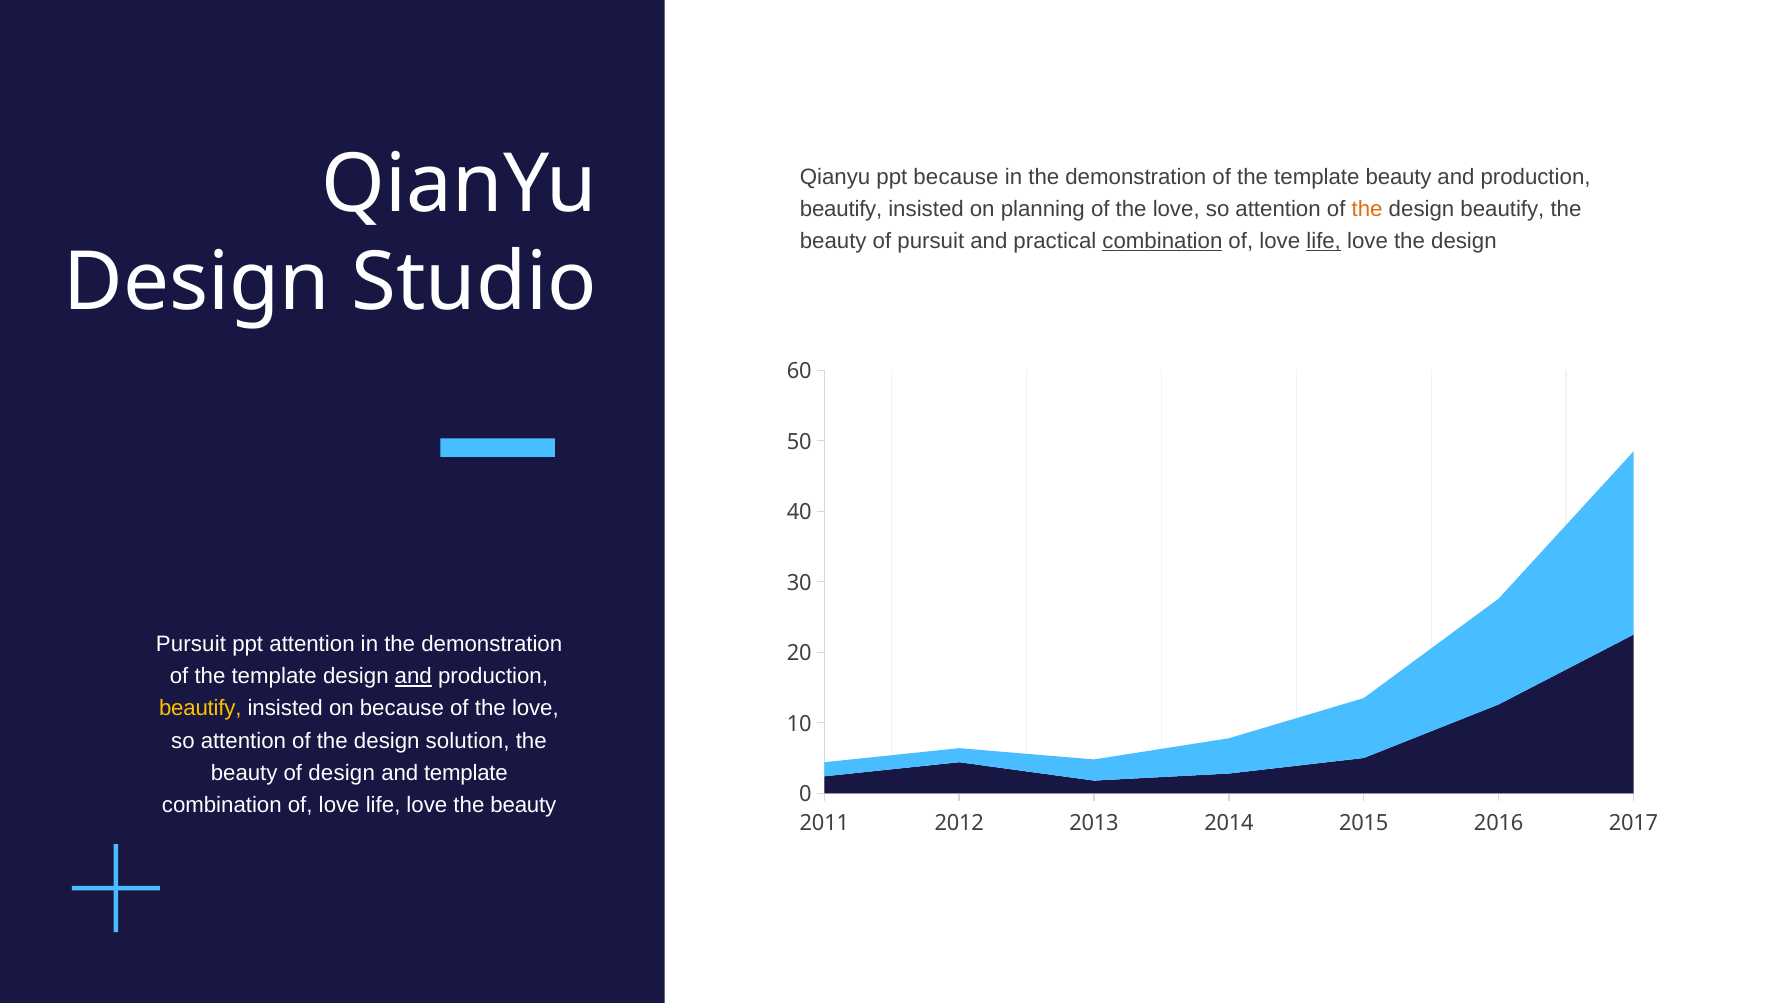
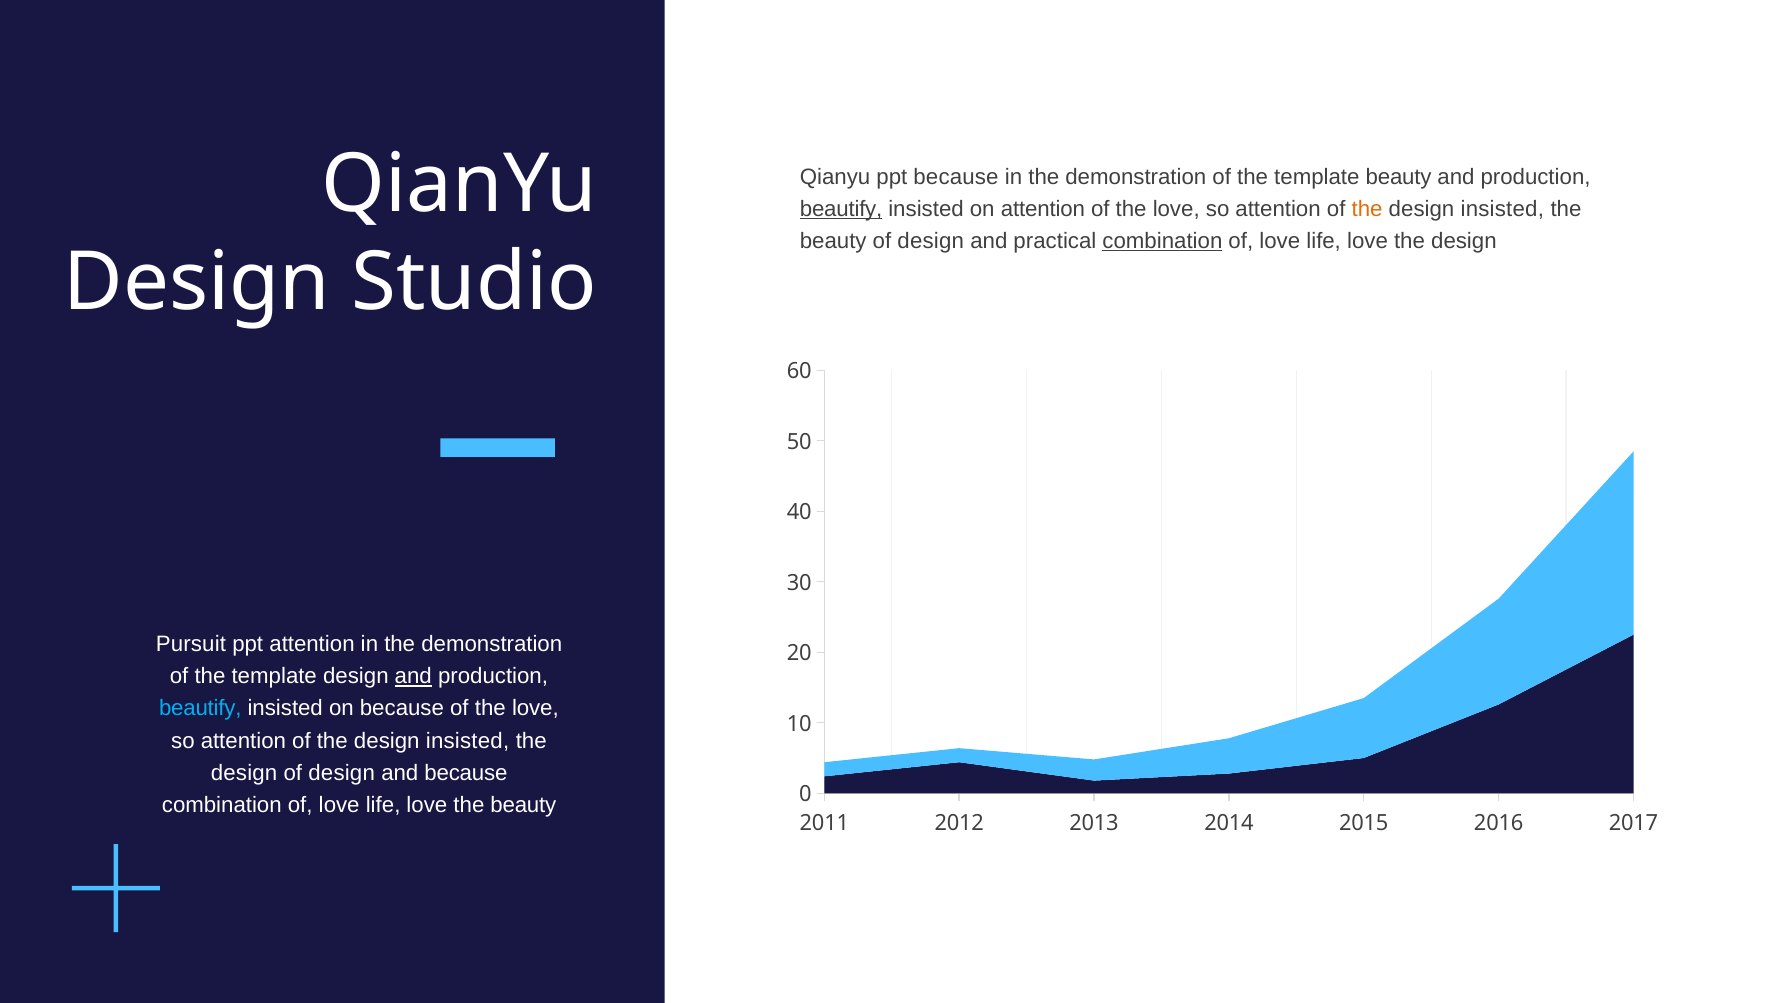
beautify at (841, 209) underline: none -> present
on planning: planning -> attention
beautify at (1502, 209): beautify -> insisted
pursuit at (931, 241): pursuit -> design
life at (1324, 241) underline: present -> none
beautify at (200, 708) colour: yellow -> light blue
solution at (468, 740): solution -> insisted
beauty at (244, 772): beauty -> design
and template: template -> because
